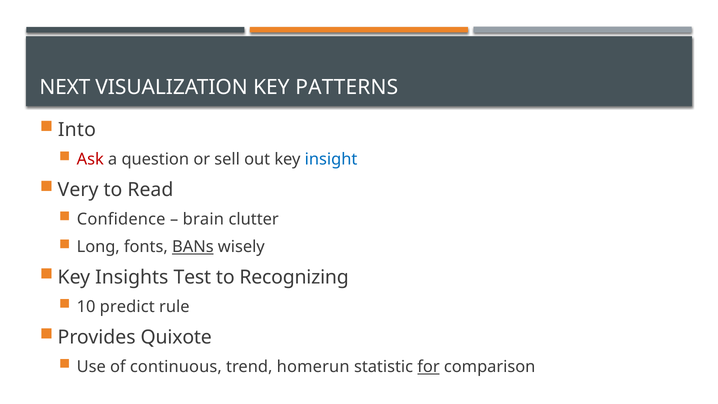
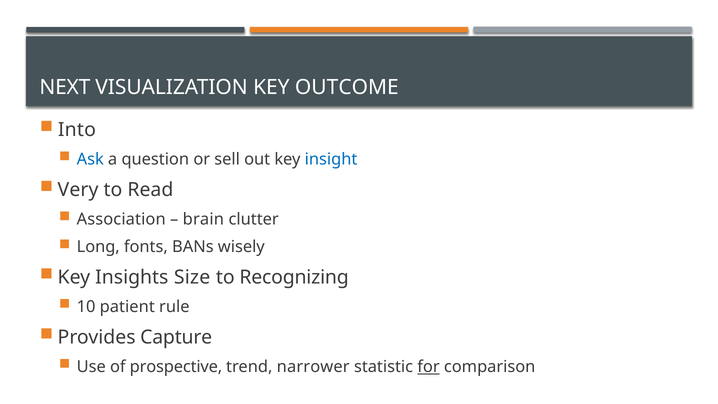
PATTERNS: PATTERNS -> OUTCOME
Ask colour: red -> blue
Confidence: Confidence -> Association
BANs underline: present -> none
Test: Test -> Size
predict: predict -> patient
Quixote: Quixote -> Capture
continuous: continuous -> prospective
homerun: homerun -> narrower
